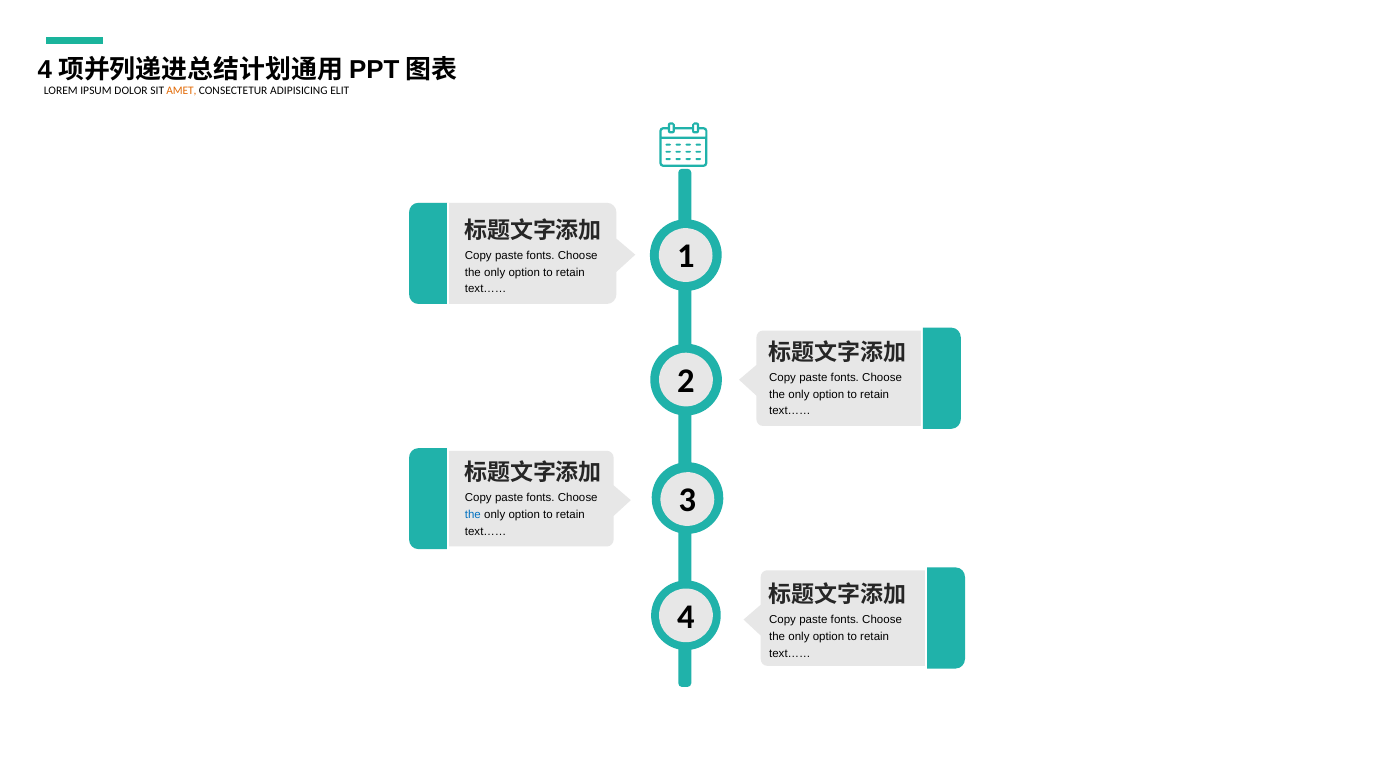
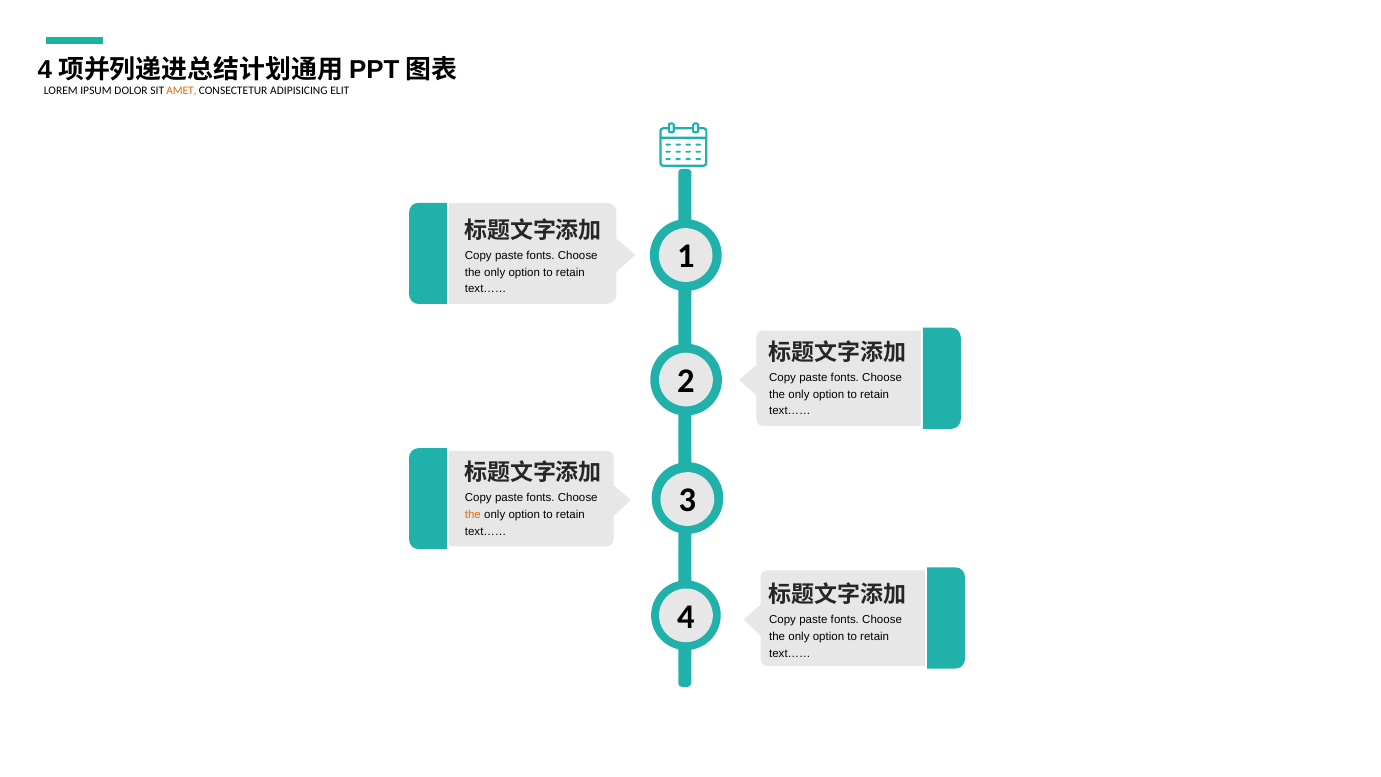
the at (473, 515) colour: blue -> orange
